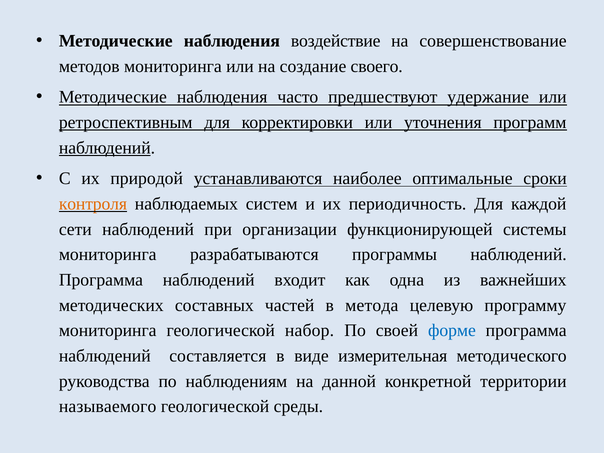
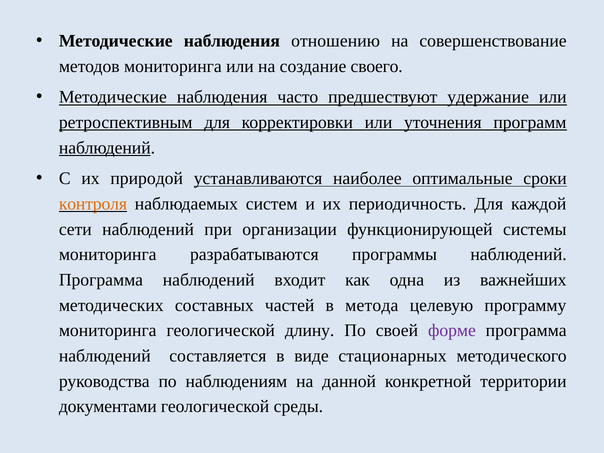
воздействие: воздействие -> отношению
набор: набор -> длину
форме colour: blue -> purple
измерительная: измерительная -> стационарных
называемого: называемого -> документами
